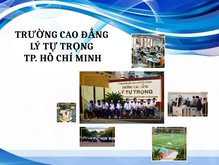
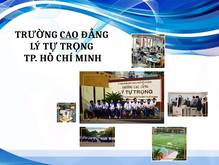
CAO underline: none -> present
